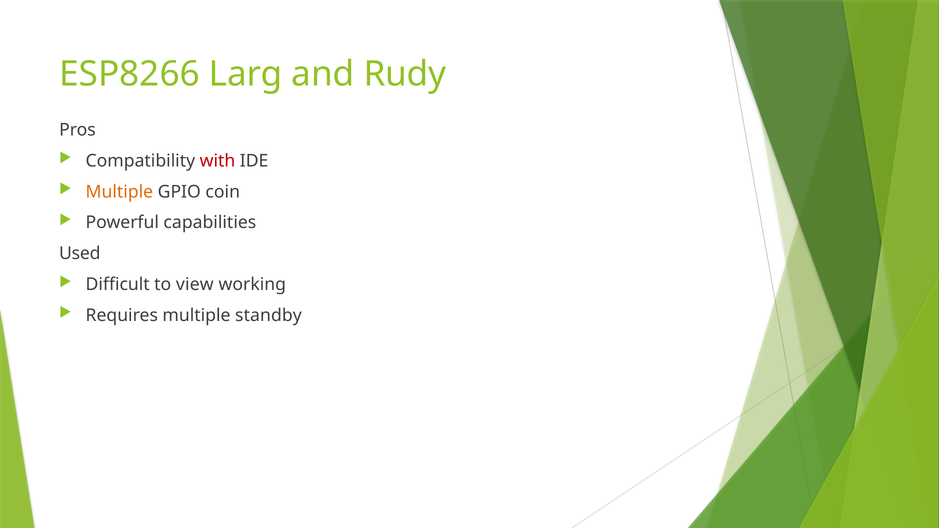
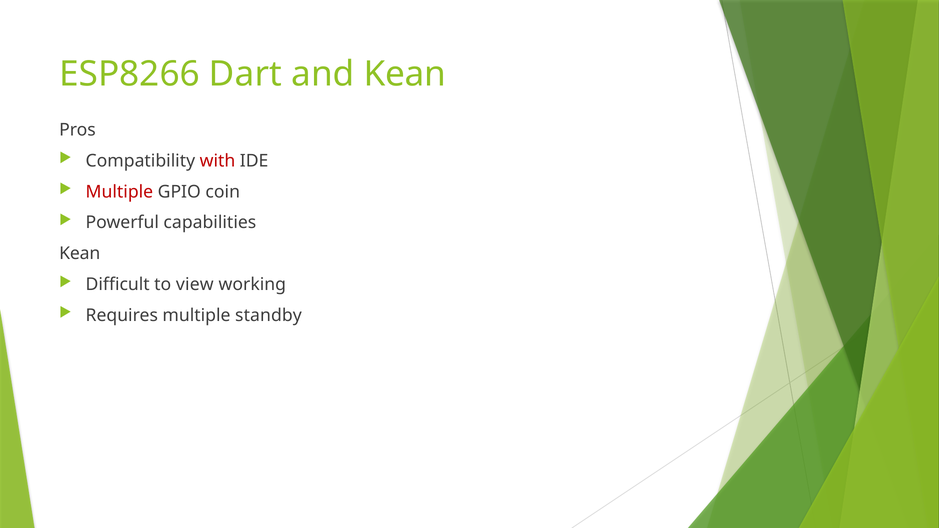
Larg: Larg -> Dart
and Rudy: Rudy -> Kean
Multiple at (119, 192) colour: orange -> red
Used at (80, 254): Used -> Kean
